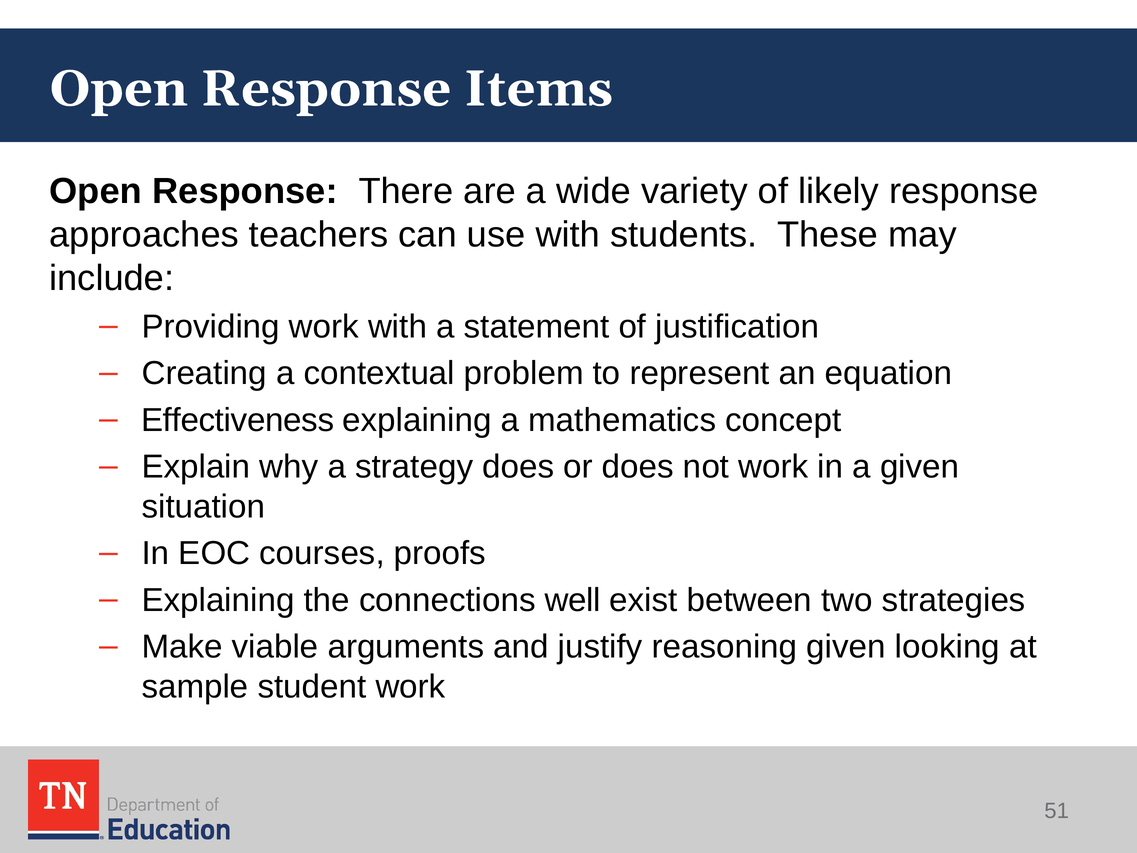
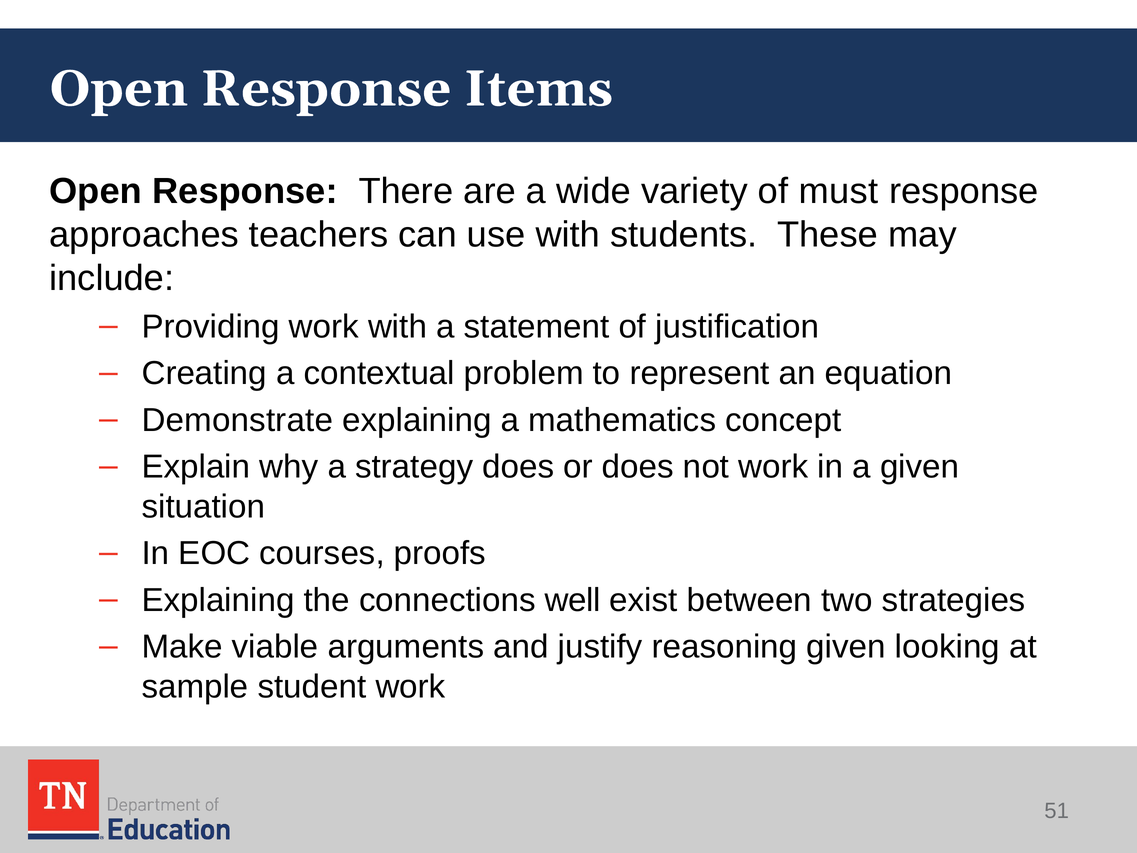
likely: likely -> must
Effectiveness: Effectiveness -> Demonstrate
